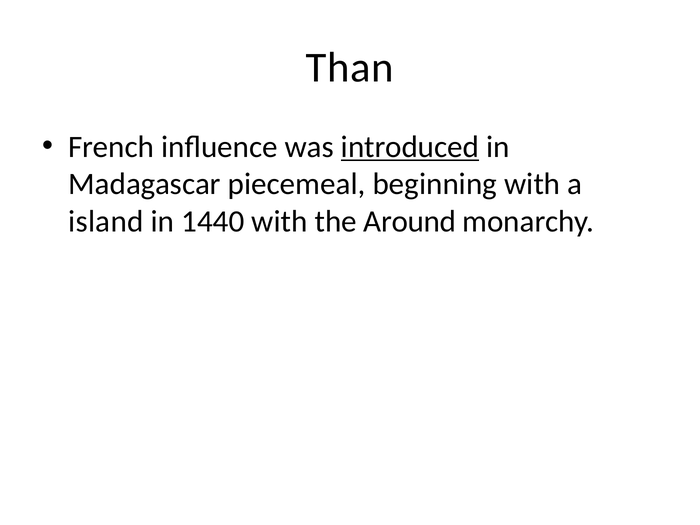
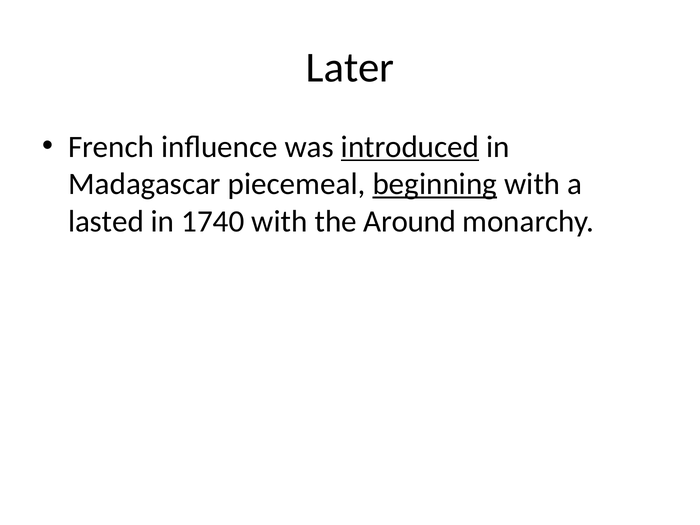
Than: Than -> Later
beginning underline: none -> present
island: island -> lasted
1440: 1440 -> 1740
